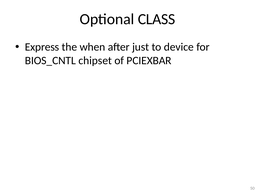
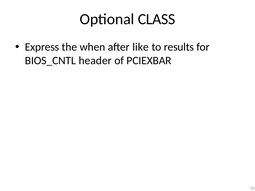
just: just -> like
device: device -> results
chipset: chipset -> header
